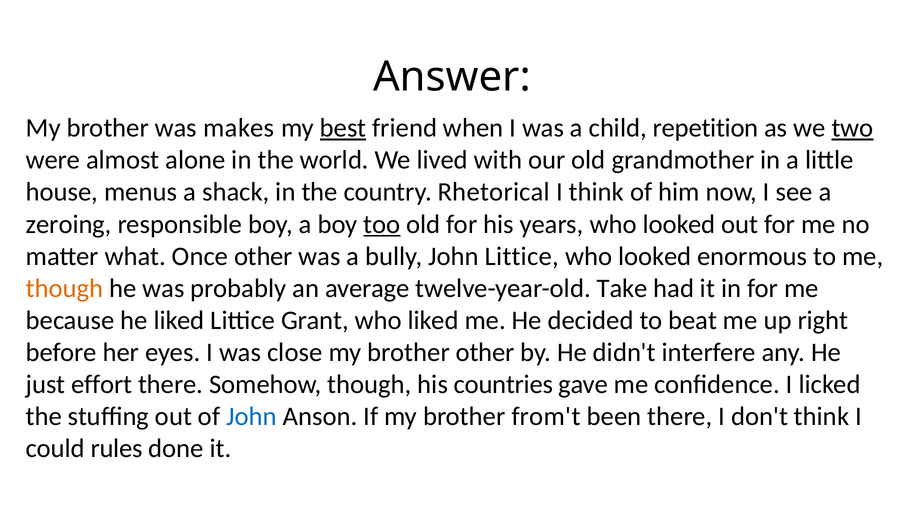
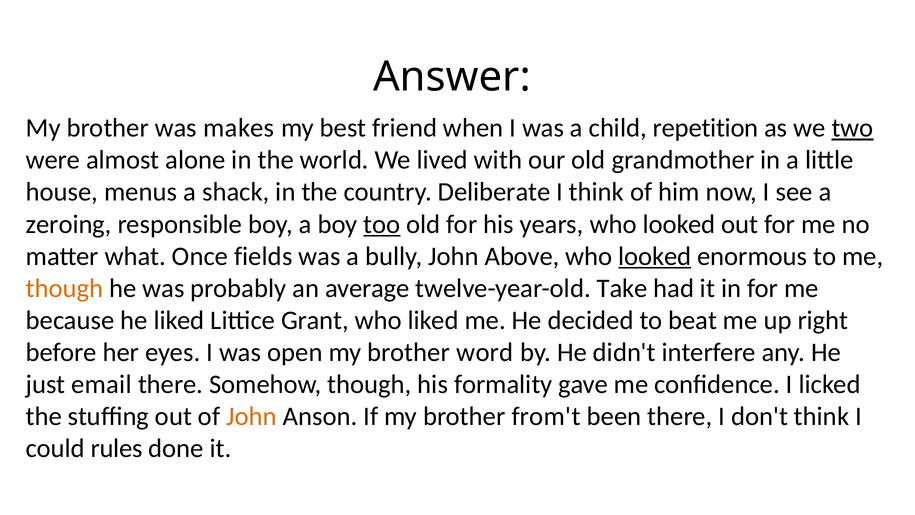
best underline: present -> none
Rhetorical: Rhetorical -> Deliberate
Once other: other -> fields
John Littice: Littice -> Above
looked at (655, 256) underline: none -> present
close: close -> open
brother other: other -> word
effort: effort -> email
countries: countries -> formality
John at (251, 416) colour: blue -> orange
